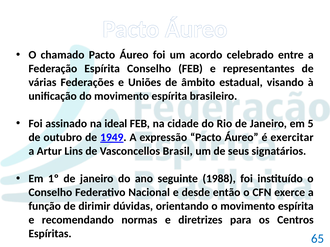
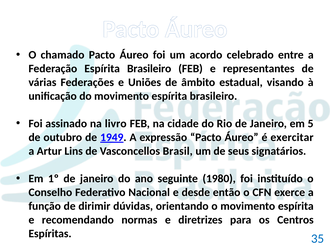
Federação Espírita Conselho: Conselho -> Brasileiro
ideal: ideal -> livro
1988: 1988 -> 1980
65: 65 -> 35
